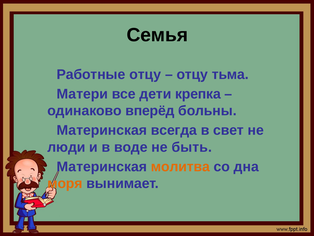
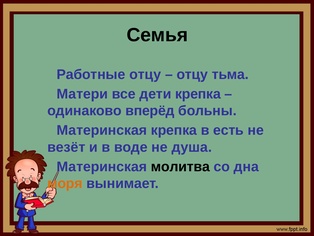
Материнская всегда: всегда -> крепка
свет: свет -> есть
люди: люди -> везёт
быть: быть -> душа
молитва colour: orange -> black
